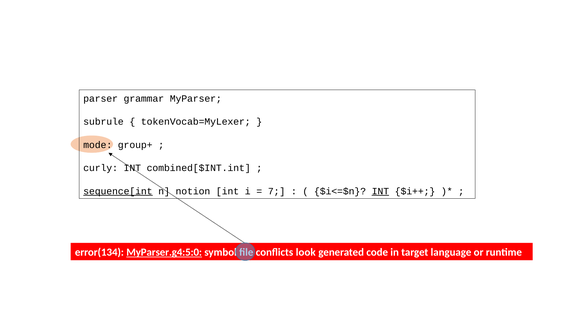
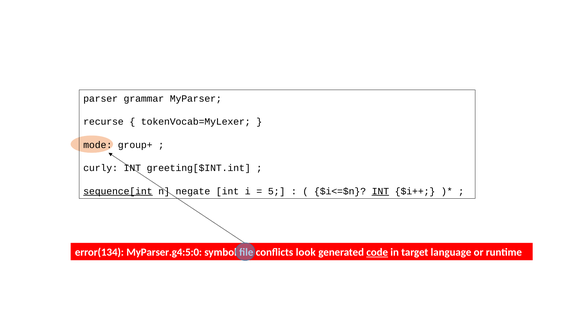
subrule: subrule -> recurse
combined[$INT.int: combined[$INT.int -> greeting[$INT.int
notion: notion -> negate
7: 7 -> 5
MyParser.g4:5:0 underline: present -> none
code underline: none -> present
